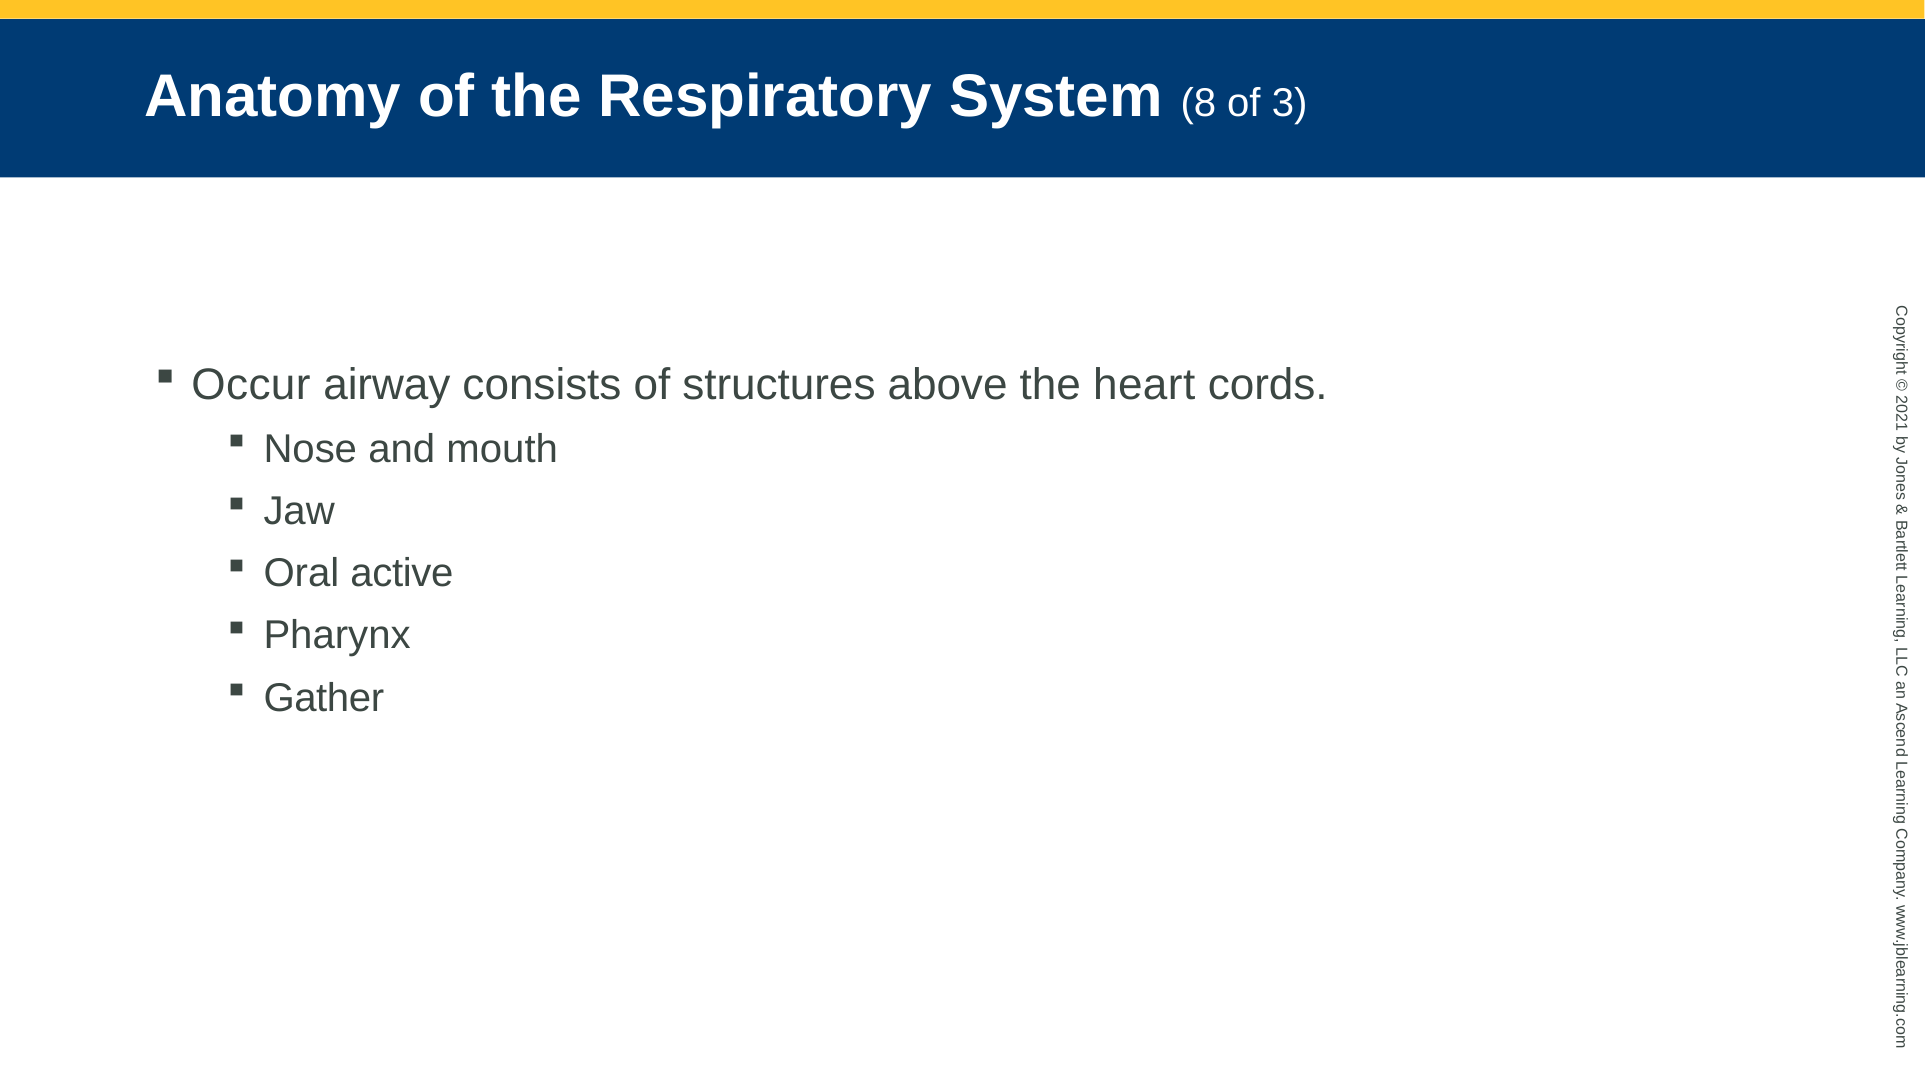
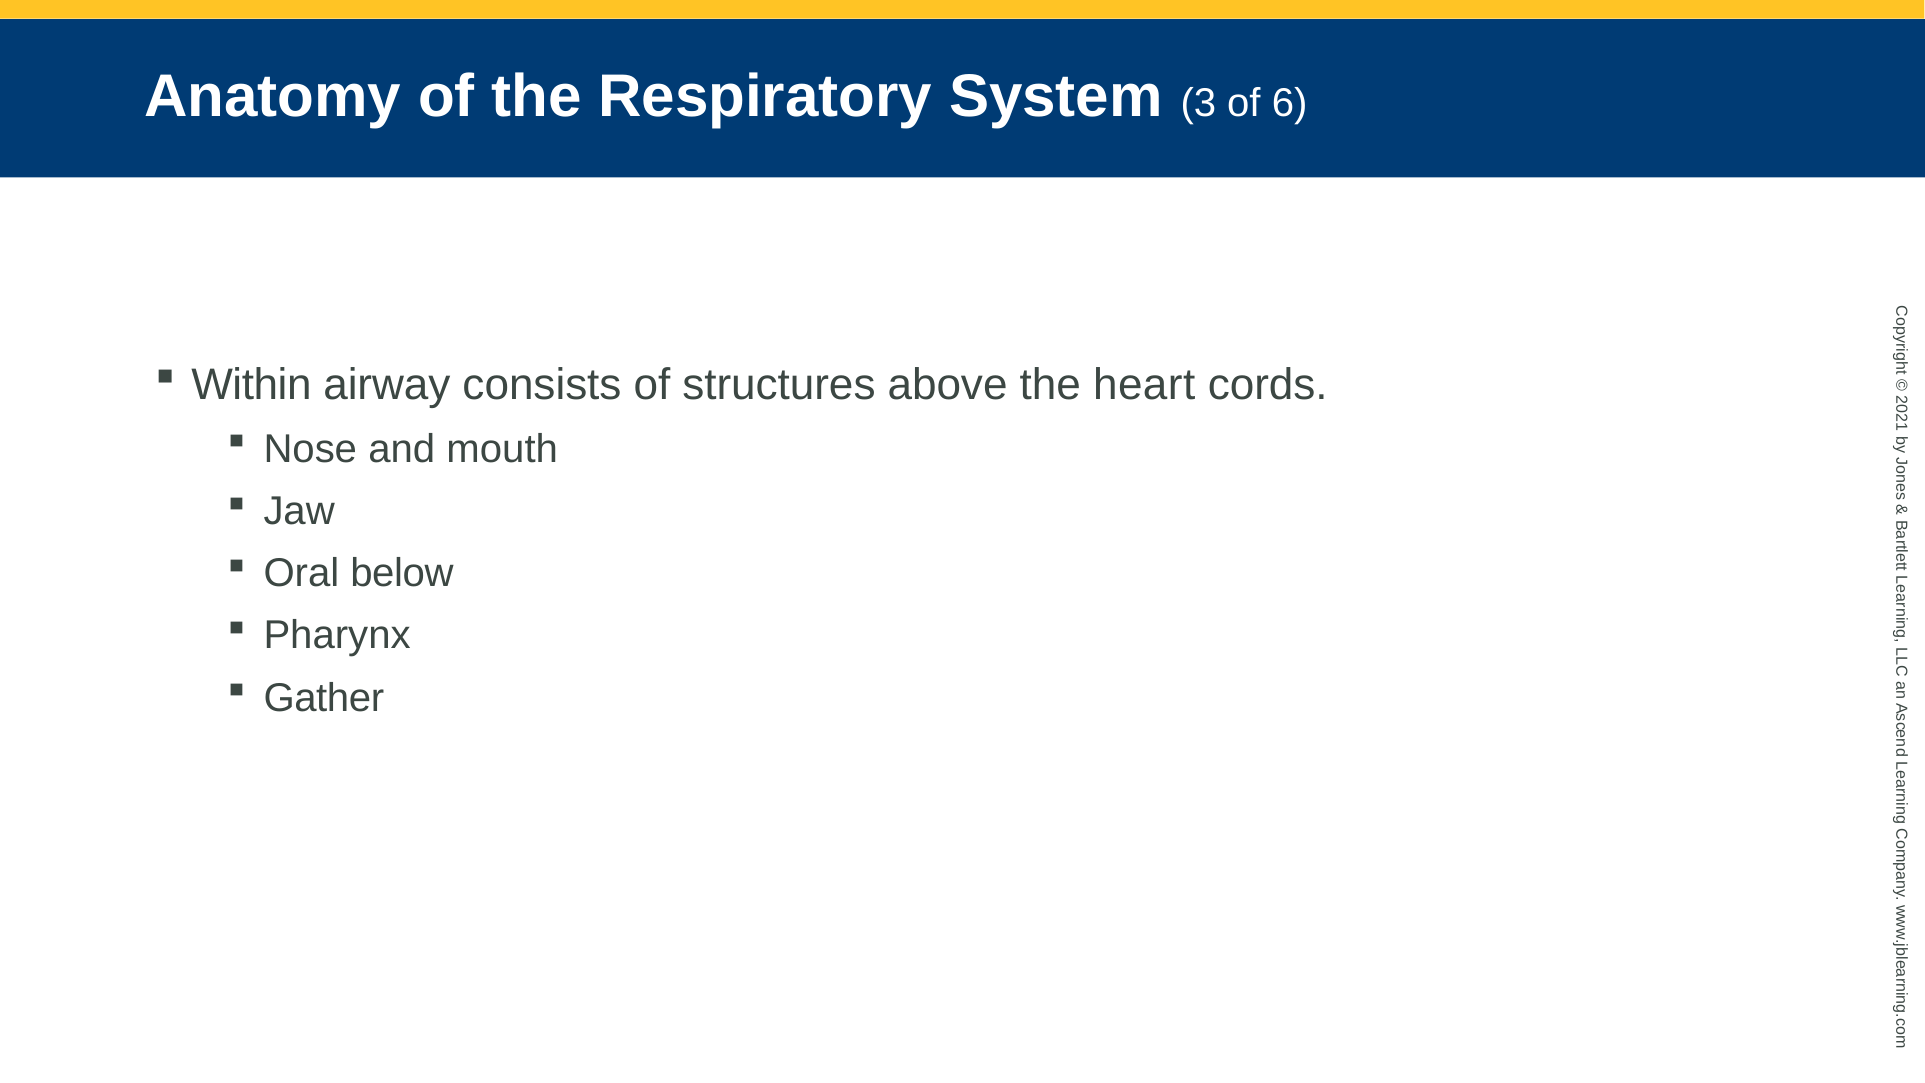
8: 8 -> 3
3: 3 -> 6
Occur: Occur -> Within
active: active -> below
